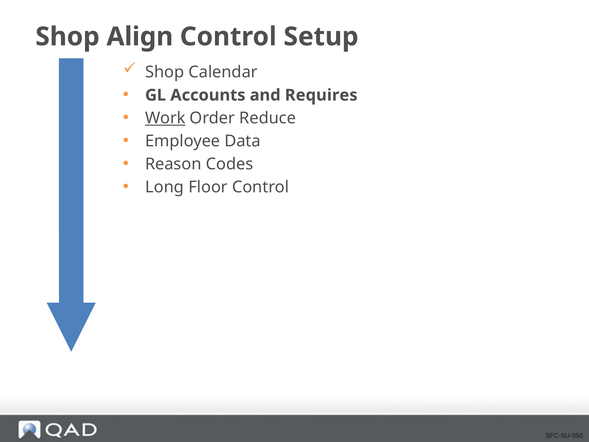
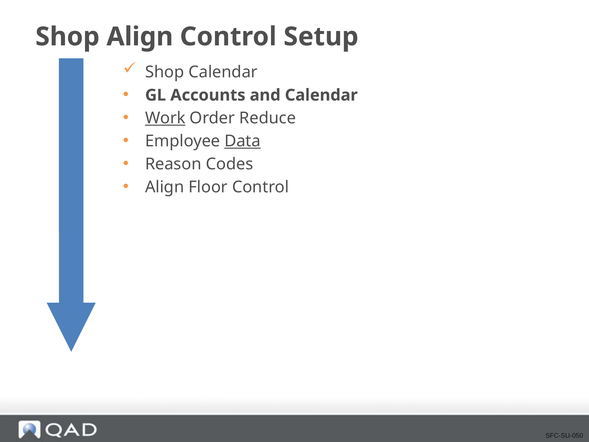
and Requires: Requires -> Calendar
Data underline: none -> present
Long at (165, 187): Long -> Align
